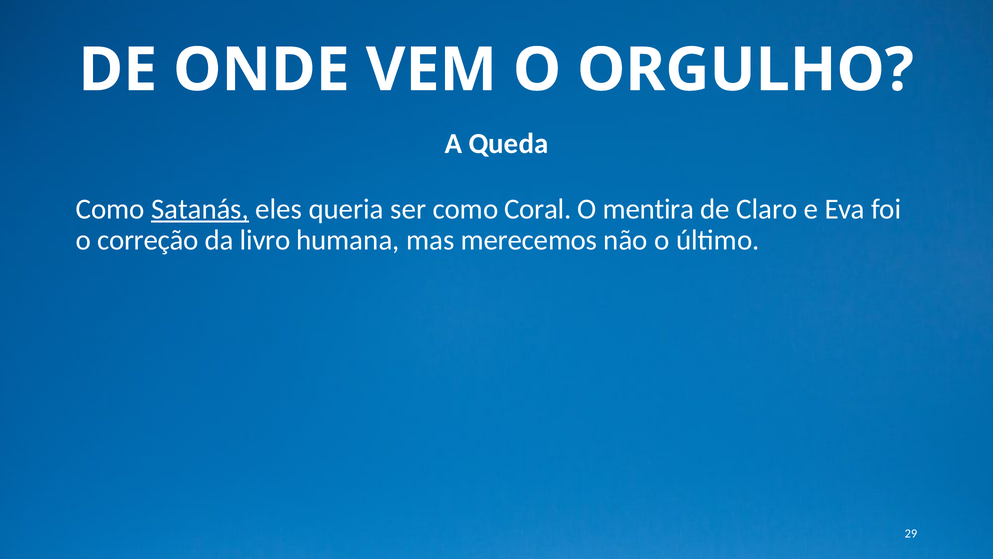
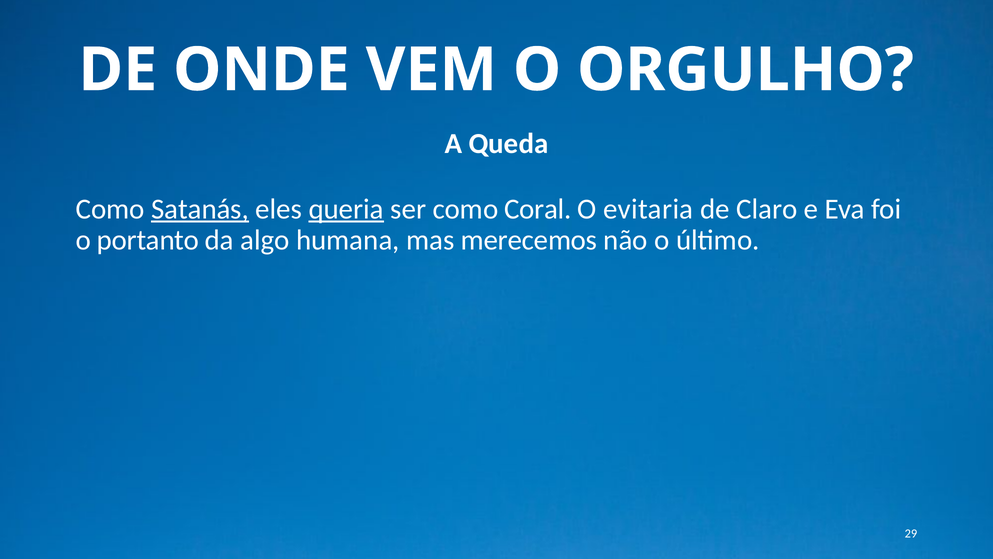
queria underline: none -> present
mentira: mentira -> evitaria
correção: correção -> portanto
livro: livro -> algo
